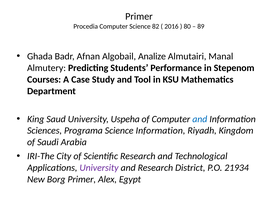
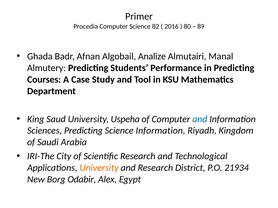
in Stepenom: Stepenom -> Predicting
Sciences Programa: Programa -> Predicting
University at (99, 168) colour: purple -> orange
Borg Primer: Primer -> Odabir
